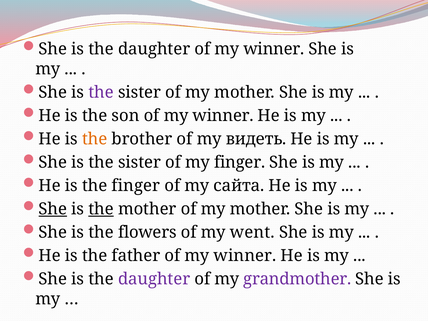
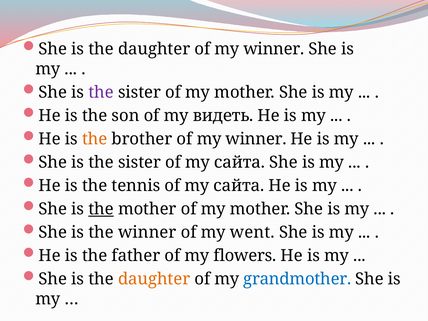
son of my winner: winner -> видеть
brother of my видеть: видеть -> winner
sister of my finger: finger -> сайта
the finger: finger -> tennis
She at (53, 209) underline: present -> none
the flowers: flowers -> winner
father of my winner: winner -> flowers
daughter at (154, 279) colour: purple -> orange
grandmother colour: purple -> blue
